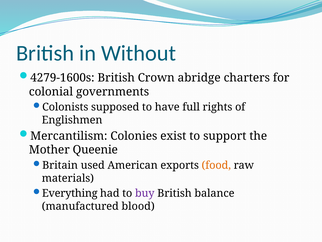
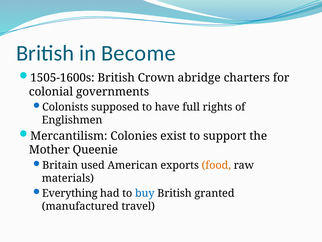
Without: Without -> Become
4279-1600s: 4279-1600s -> 1505-1600s
buy colour: purple -> blue
balance: balance -> granted
blood: blood -> travel
